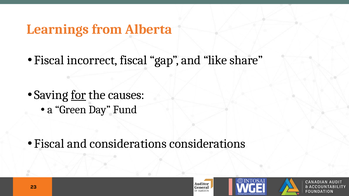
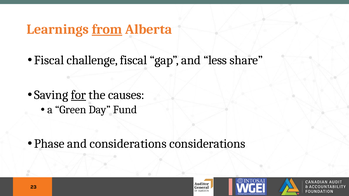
from underline: none -> present
incorrect: incorrect -> challenge
like: like -> less
Fiscal at (49, 144): Fiscal -> Phase
